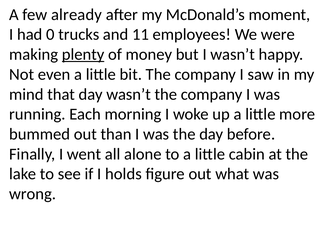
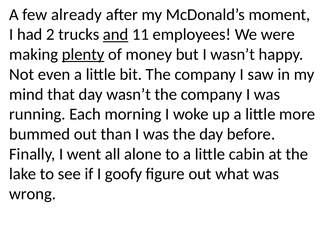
0: 0 -> 2
and underline: none -> present
holds: holds -> goofy
